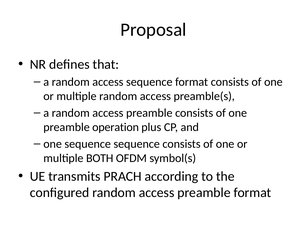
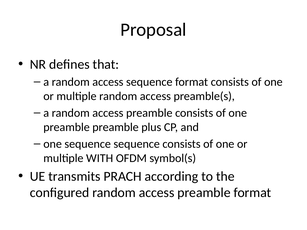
preamble operation: operation -> preamble
BOTH: BOTH -> WITH
